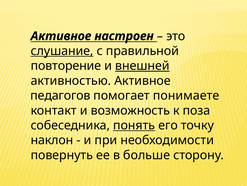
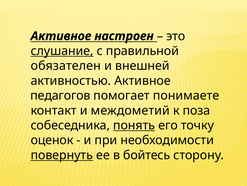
повторение: повторение -> обязателен
внешней underline: present -> none
возможность: возможность -> междометий
наклон: наклон -> оценок
повернуть underline: none -> present
больше: больше -> бойтесь
